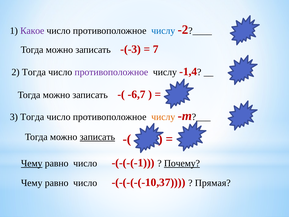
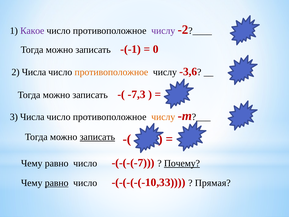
числу at (163, 31) colour: blue -> purple
-(-3: -(-3 -> -(-1
7: 7 -> 0
2 Тогда: Тогда -> Числа
противоположное at (111, 72) colour: purple -> orange
-1,4: -1,4 -> -3,6
-6,7: -6,7 -> -7,3
3 Тогда: Тогда -> Числа
Чему at (32, 163) underline: present -> none
-(-(-(-1: -(-(-(-1 -> -(-(-(-7
равно at (57, 183) underline: none -> present
-(-(-(-(-10,37: -(-(-(-(-10,37 -> -(-(-(-(-10,33
